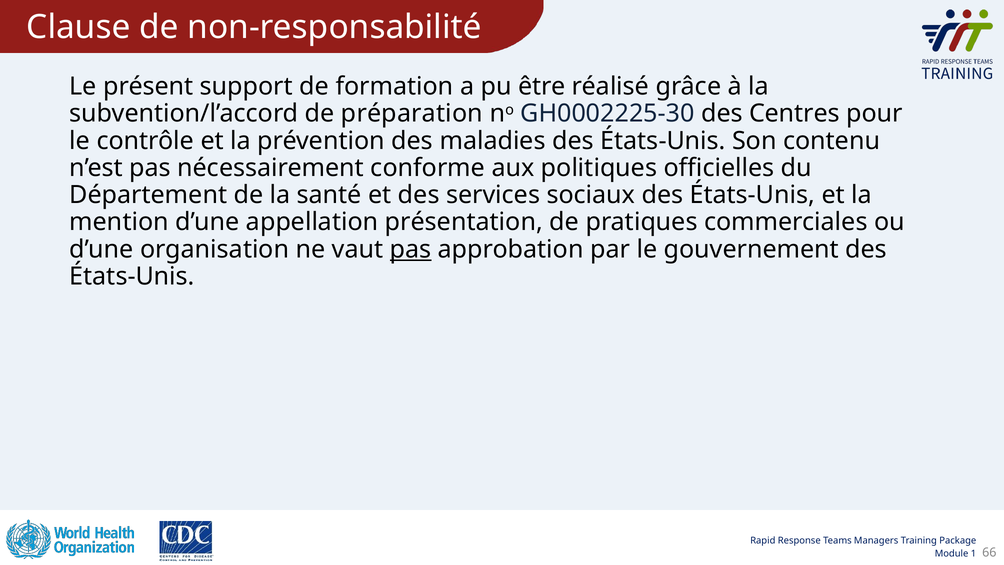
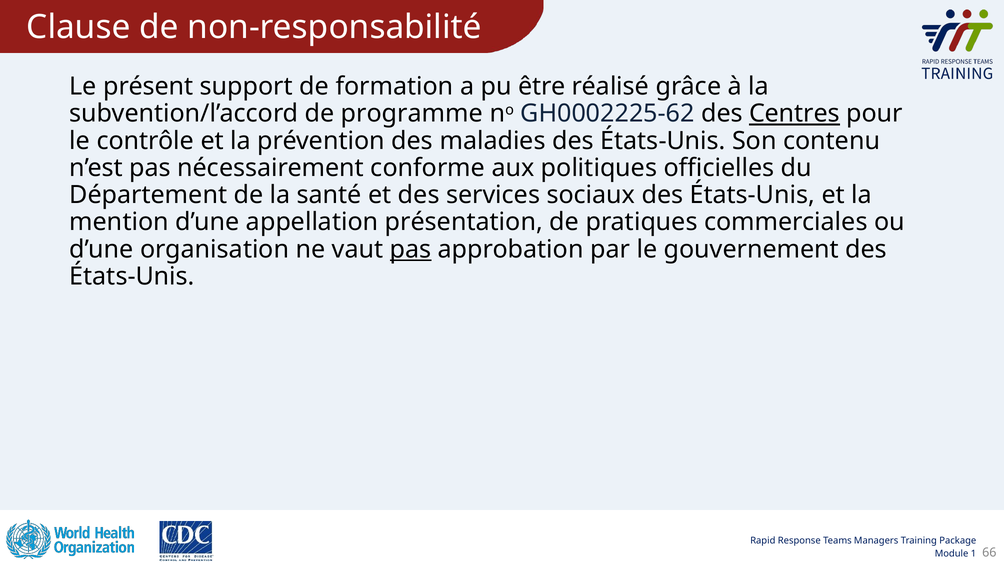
préparation: préparation -> programme
GH0002225-30: GH0002225-30 -> GH0002225-62
Centres underline: none -> present
